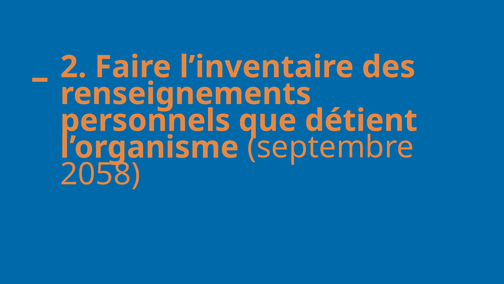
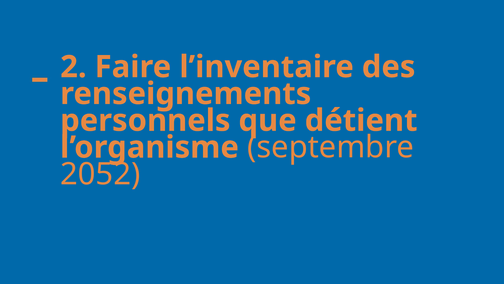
2058: 2058 -> 2052
